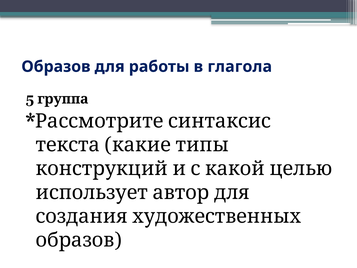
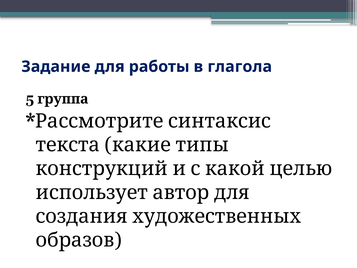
Образов at (56, 67): Образов -> Задание
